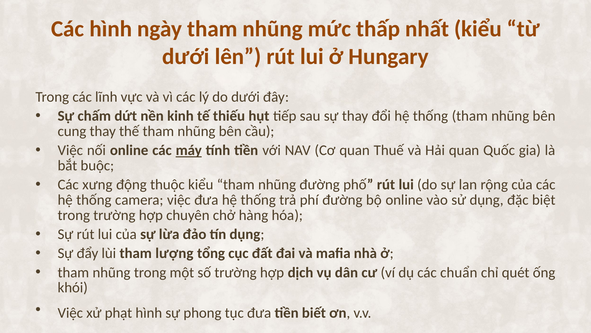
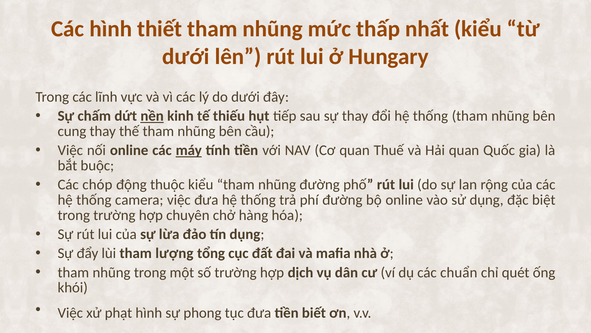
ngày: ngày -> thiết
nền underline: none -> present
xưng: xưng -> chóp
